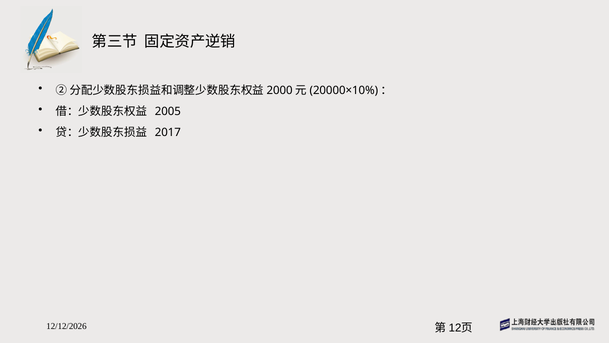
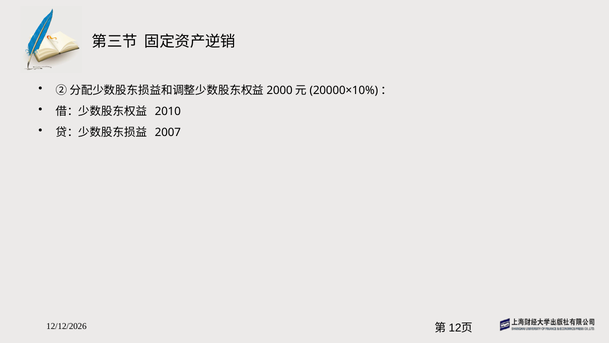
2005: 2005 -> 2010
2017: 2017 -> 2007
